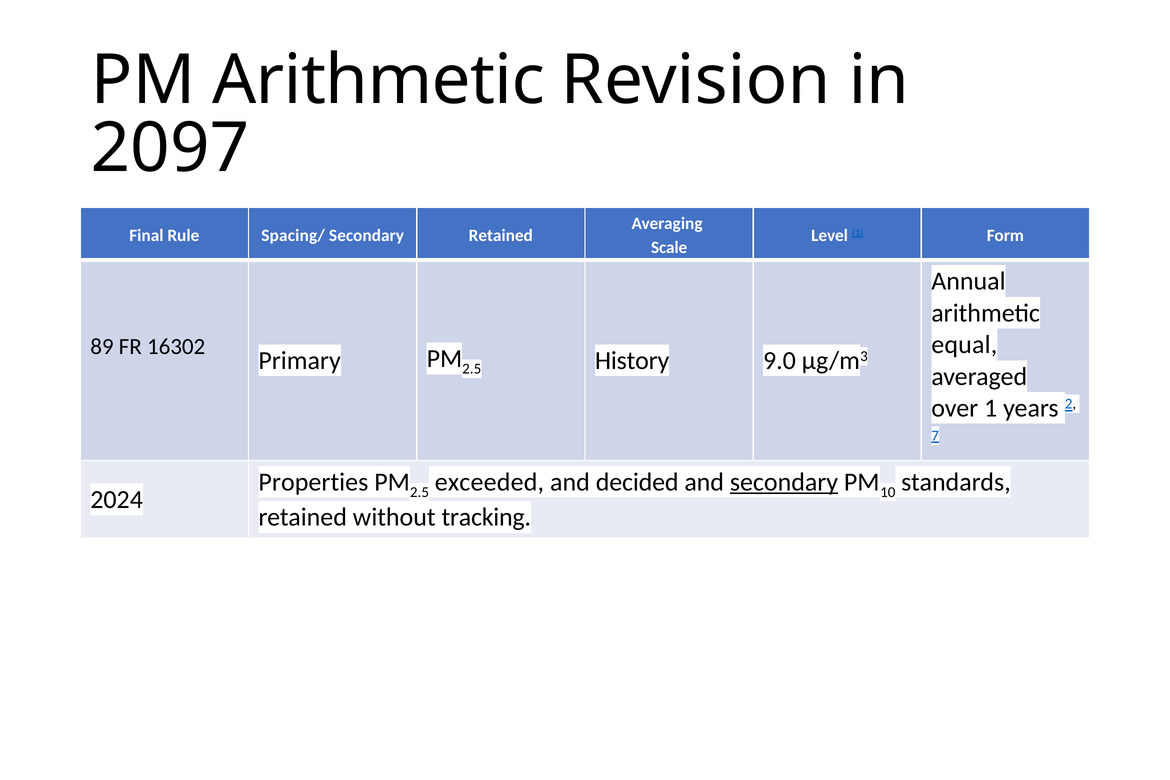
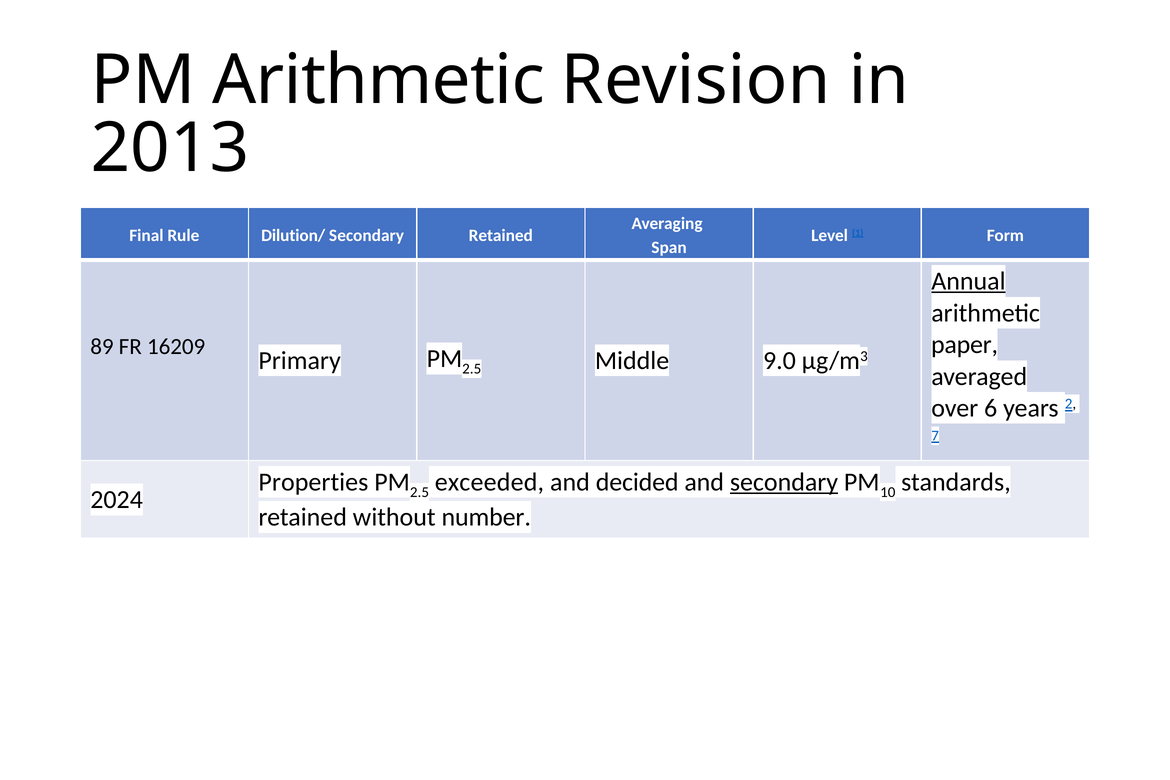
2097: 2097 -> 2013
Spacing/: Spacing/ -> Dilution/
Scale: Scale -> Span
Annual underline: none -> present
equal: equal -> paper
16302: 16302 -> 16209
History: History -> Middle
over 1: 1 -> 6
tracking: tracking -> number
